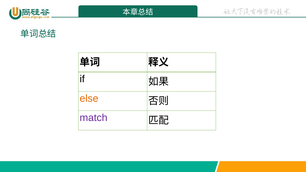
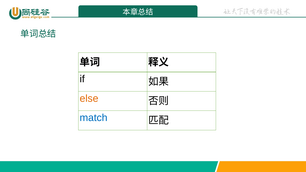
match colour: purple -> blue
